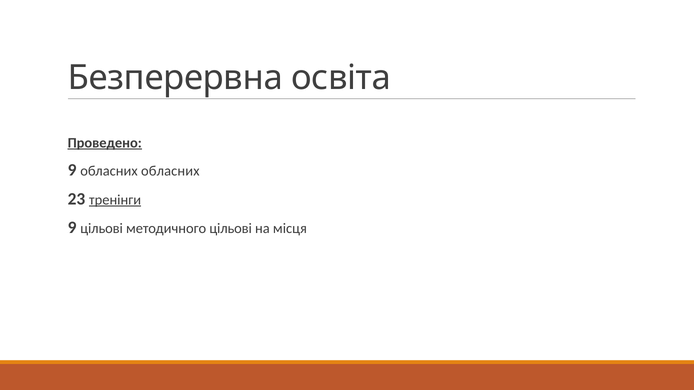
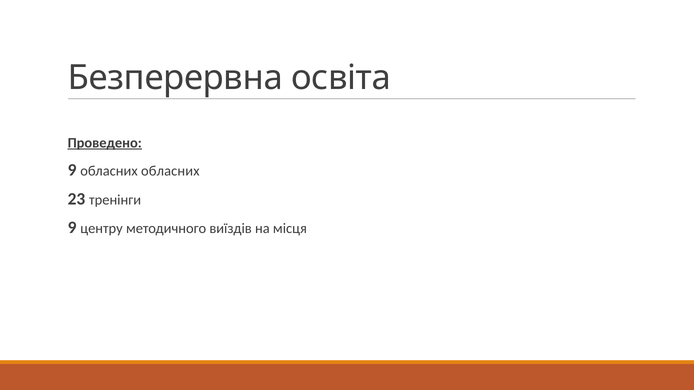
тренінги underline: present -> none
9 цільові: цільові -> центру
методичного цільові: цільові -> виїздів
